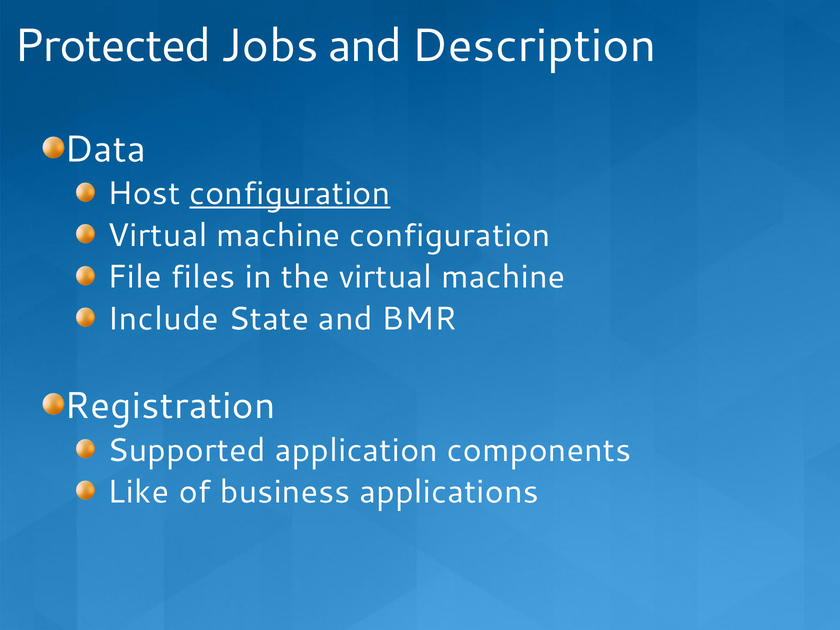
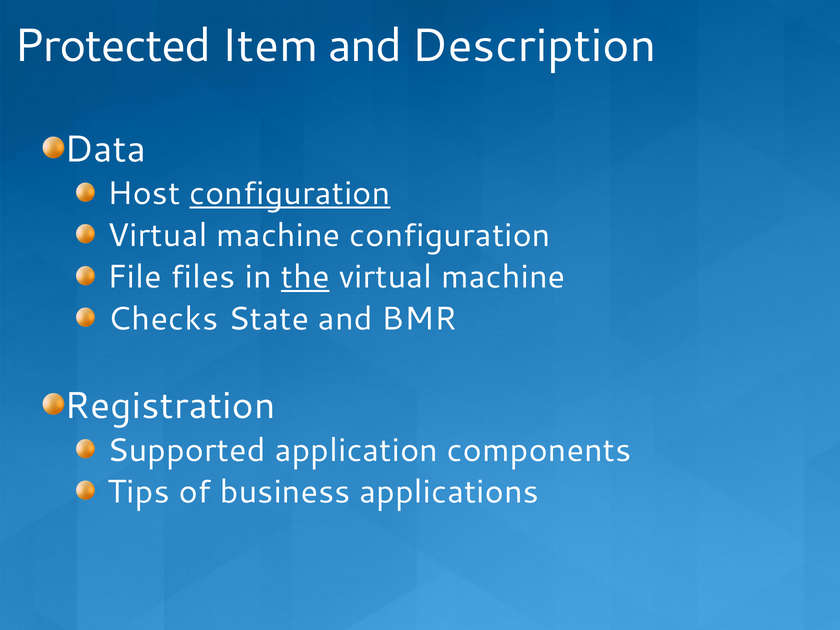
Jobs: Jobs -> Item
the underline: none -> present
Include: Include -> Checks
Like: Like -> Tips
